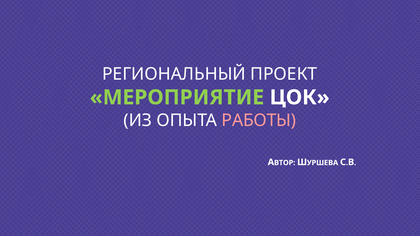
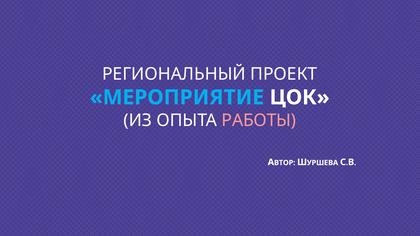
МЕРОПРИЯТИЕ colour: light green -> light blue
